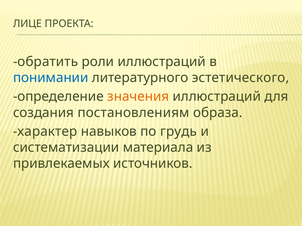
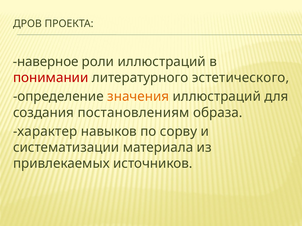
ЛИЦЕ: ЛИЦЕ -> ДРОВ
обратить: обратить -> наверное
понимании colour: blue -> red
грудь: грудь -> сорву
